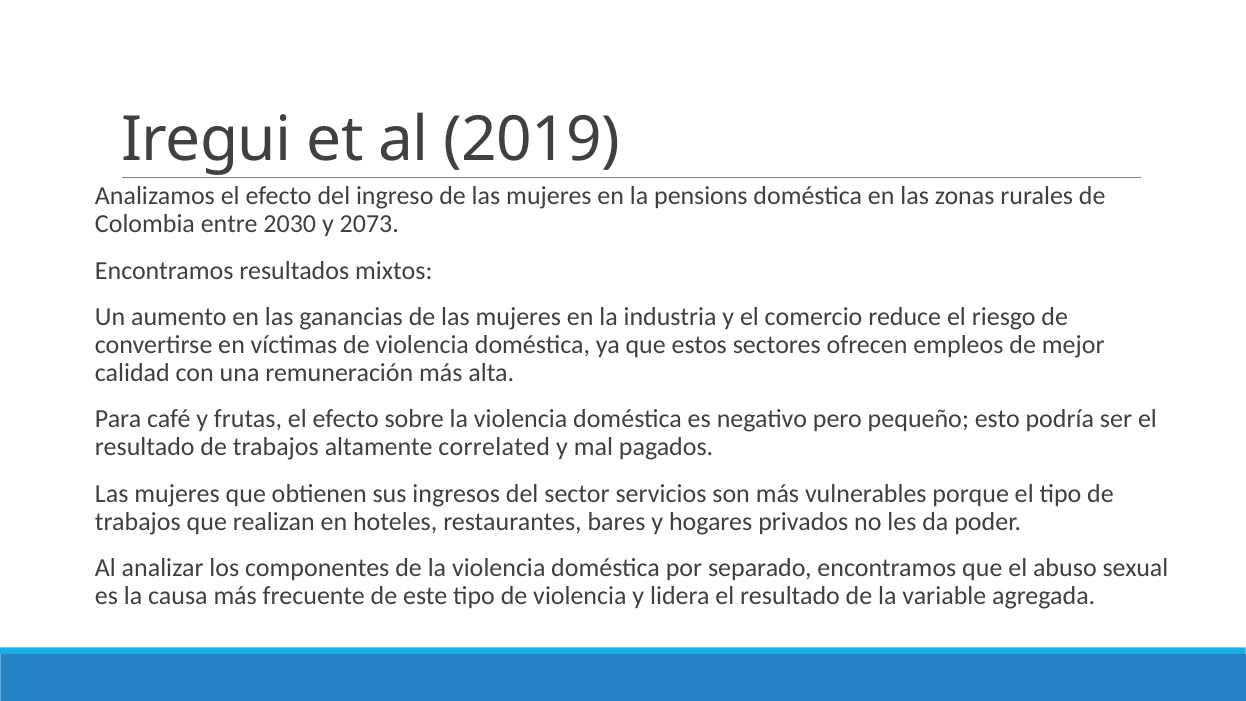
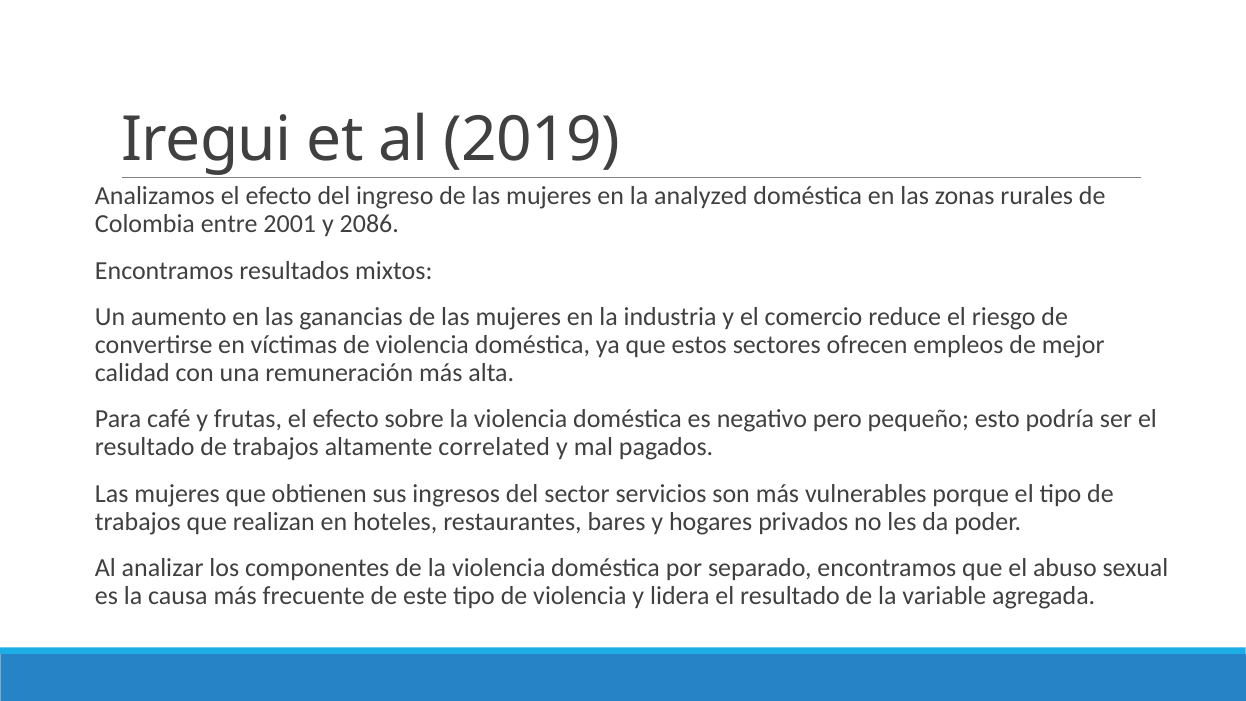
pensions: pensions -> analyzed
2030: 2030 -> 2001
2073: 2073 -> 2086
